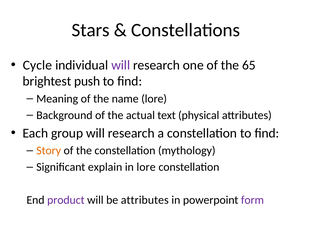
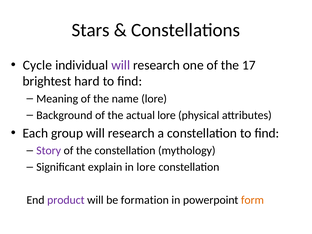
65: 65 -> 17
push: push -> hard
actual text: text -> lore
Story colour: orange -> purple
be attributes: attributes -> formation
form colour: purple -> orange
